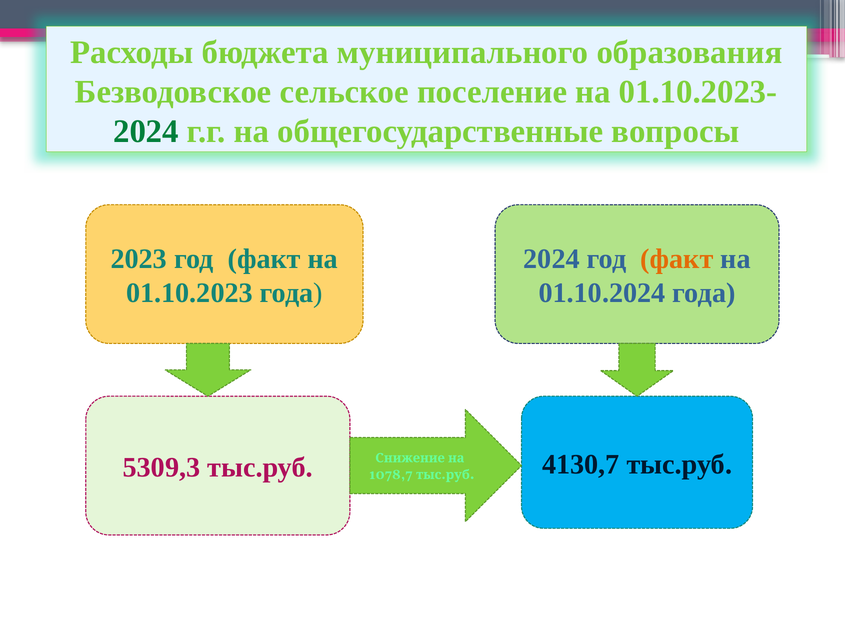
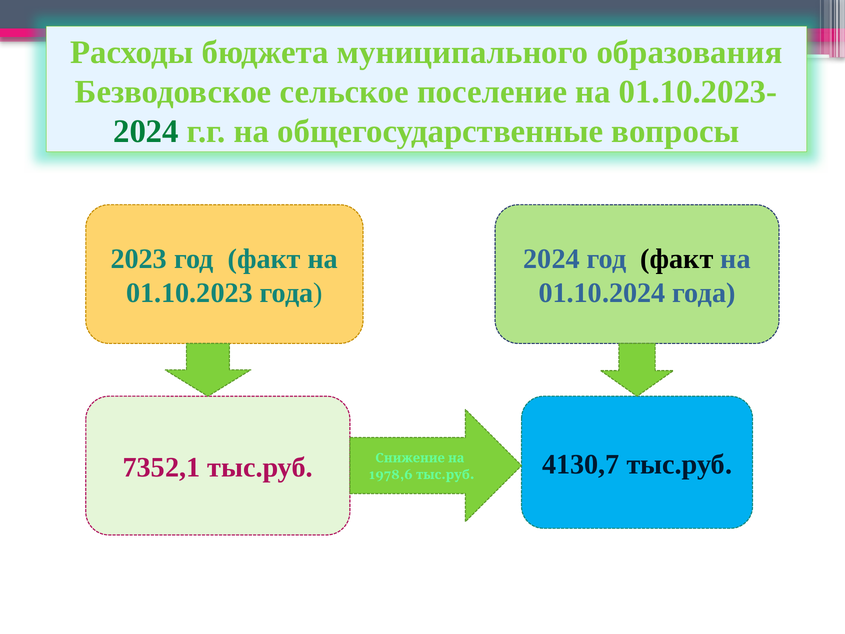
факт at (677, 259) colour: orange -> black
5309,3: 5309,3 -> 7352,1
1078,7: 1078,7 -> 1978,6
